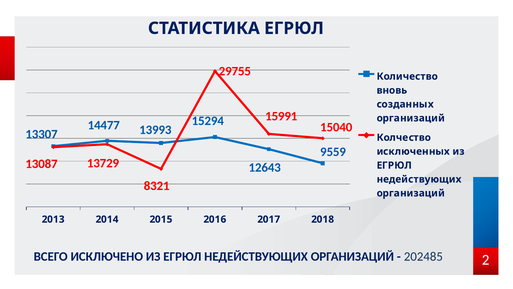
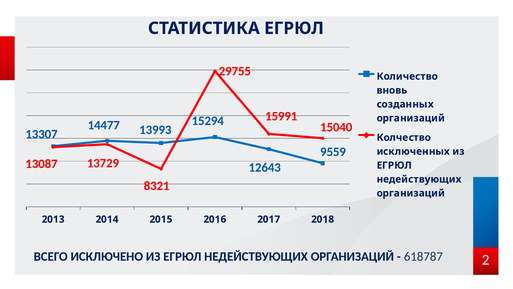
202485: 202485 -> 618787
